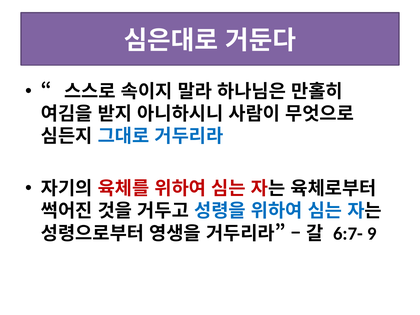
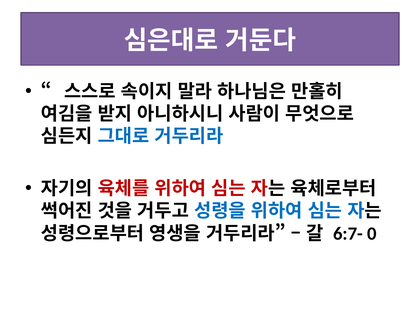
9: 9 -> 0
